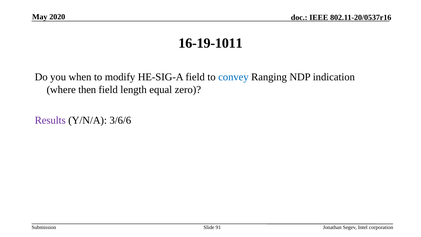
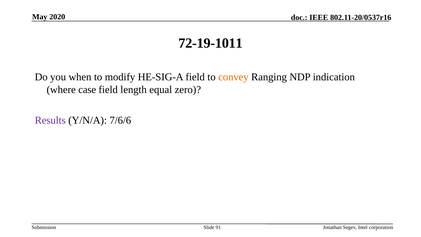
16-19-1011: 16-19-1011 -> 72-19-1011
convey colour: blue -> orange
then: then -> case
3/6/6: 3/6/6 -> 7/6/6
